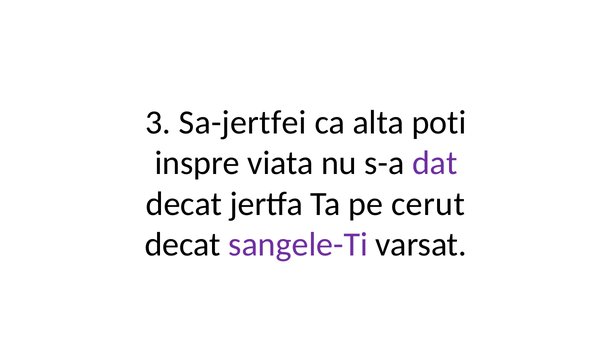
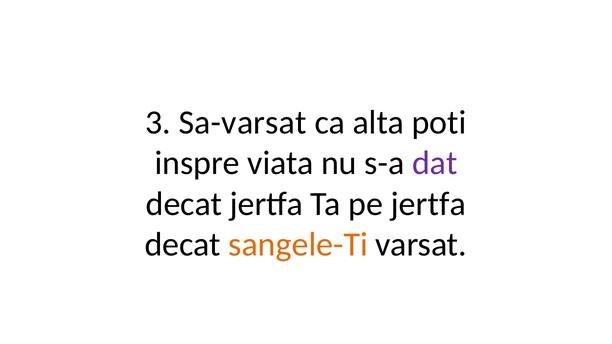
Sa-jertfei: Sa-jertfei -> Sa-varsat
pe cerut: cerut -> jertfa
sangele-Ti colour: purple -> orange
